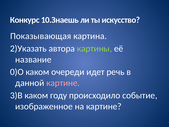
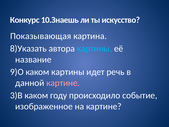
2)Указать: 2)Указать -> 8)Указать
картины at (94, 48) colour: light green -> light blue
0)О: 0)О -> 9)О
каком очереди: очереди -> картины
